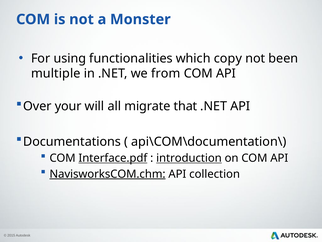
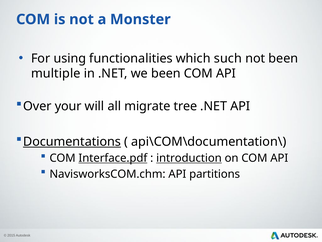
copy: copy -> such
we from: from -> been
that: that -> tree
Documentations underline: none -> present
NavisworksCOM.chm underline: present -> none
collection: collection -> partitions
